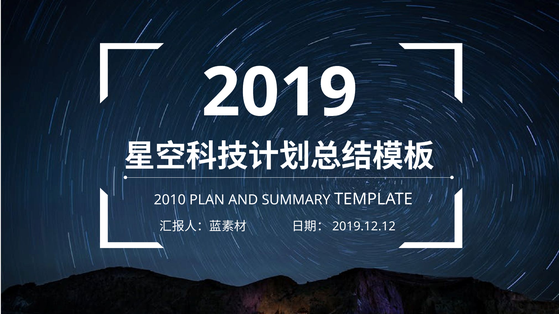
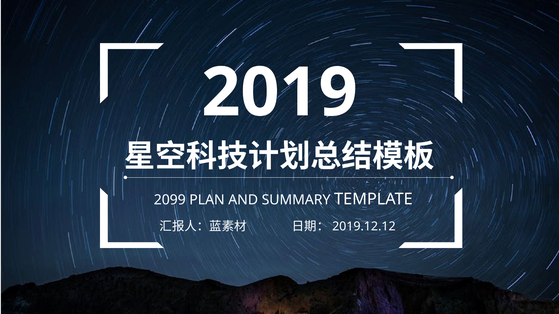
2010: 2010 -> 2099
